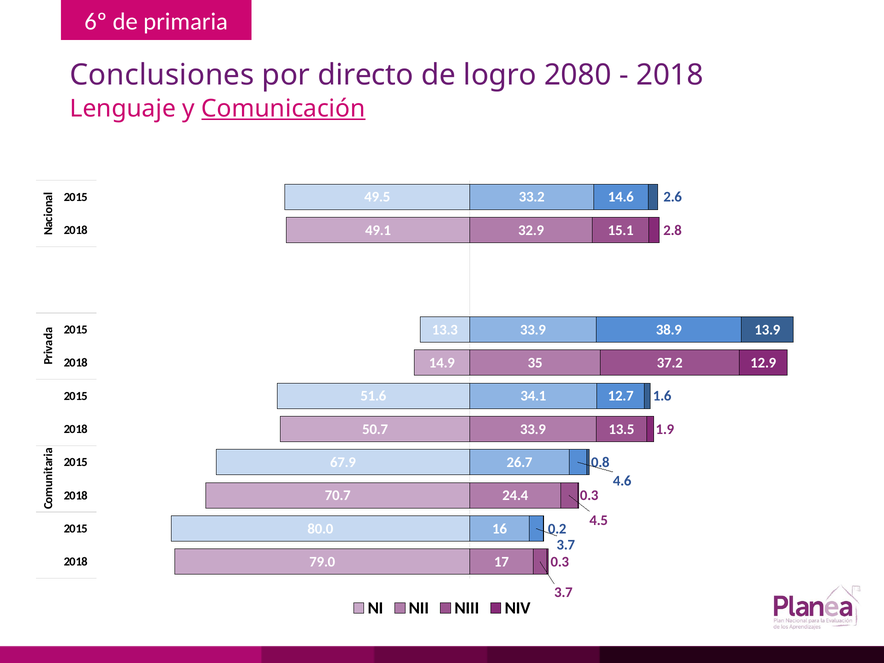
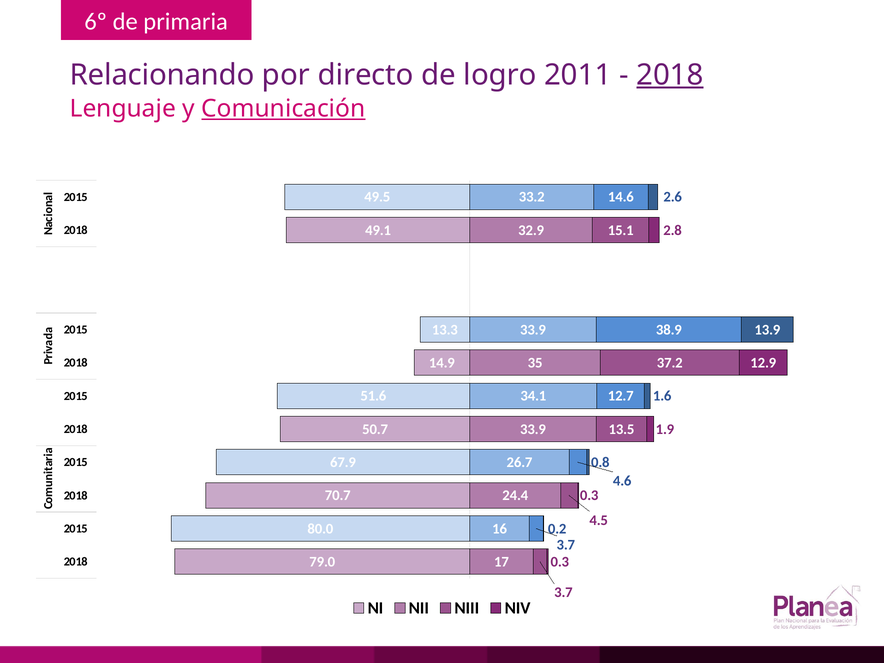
Conclusiones: Conclusiones -> Relacionando
2080: 2080 -> 2011
2018 at (670, 75) underline: none -> present
